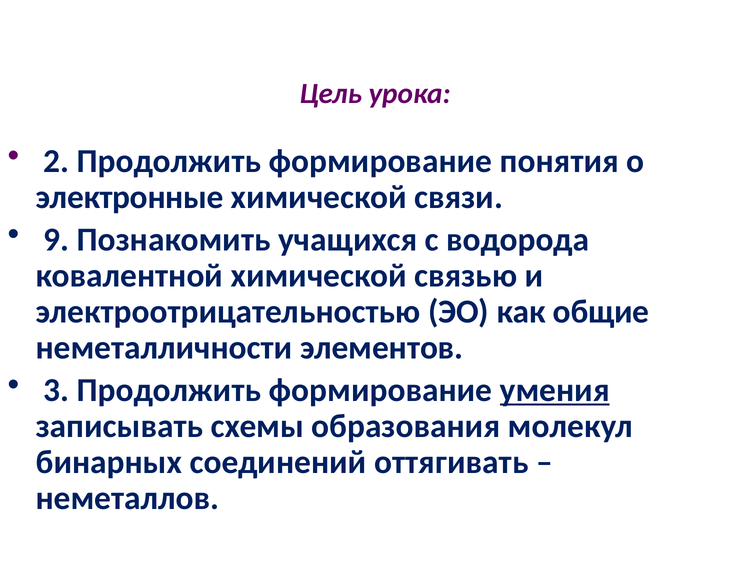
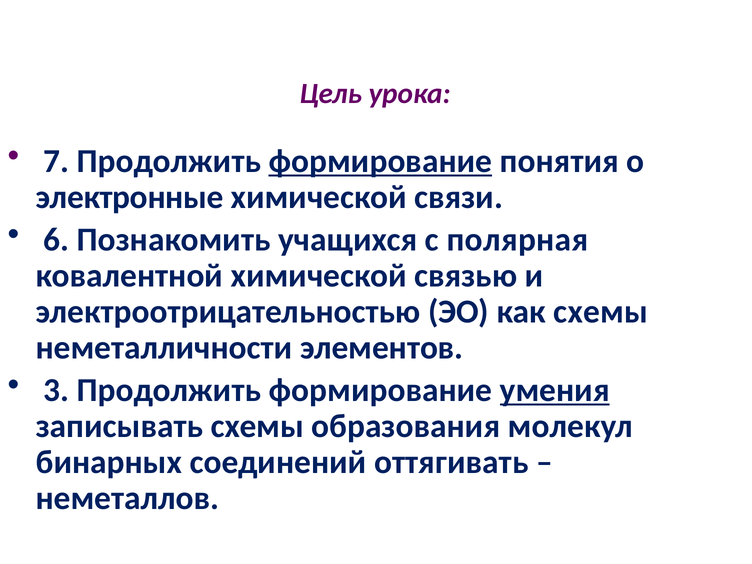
2: 2 -> 7
формирование at (380, 161) underline: none -> present
9: 9 -> 6
водорода: водорода -> полярная
как общие: общие -> схемы
